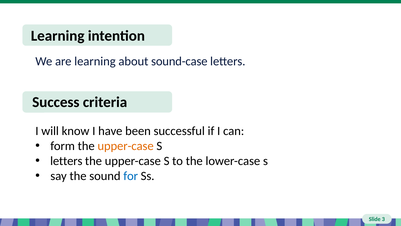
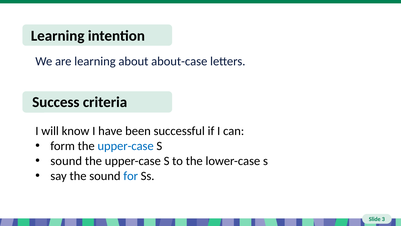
sound-case: sound-case -> about-case
upper-case at (126, 146) colour: orange -> blue
letters at (66, 161): letters -> sound
